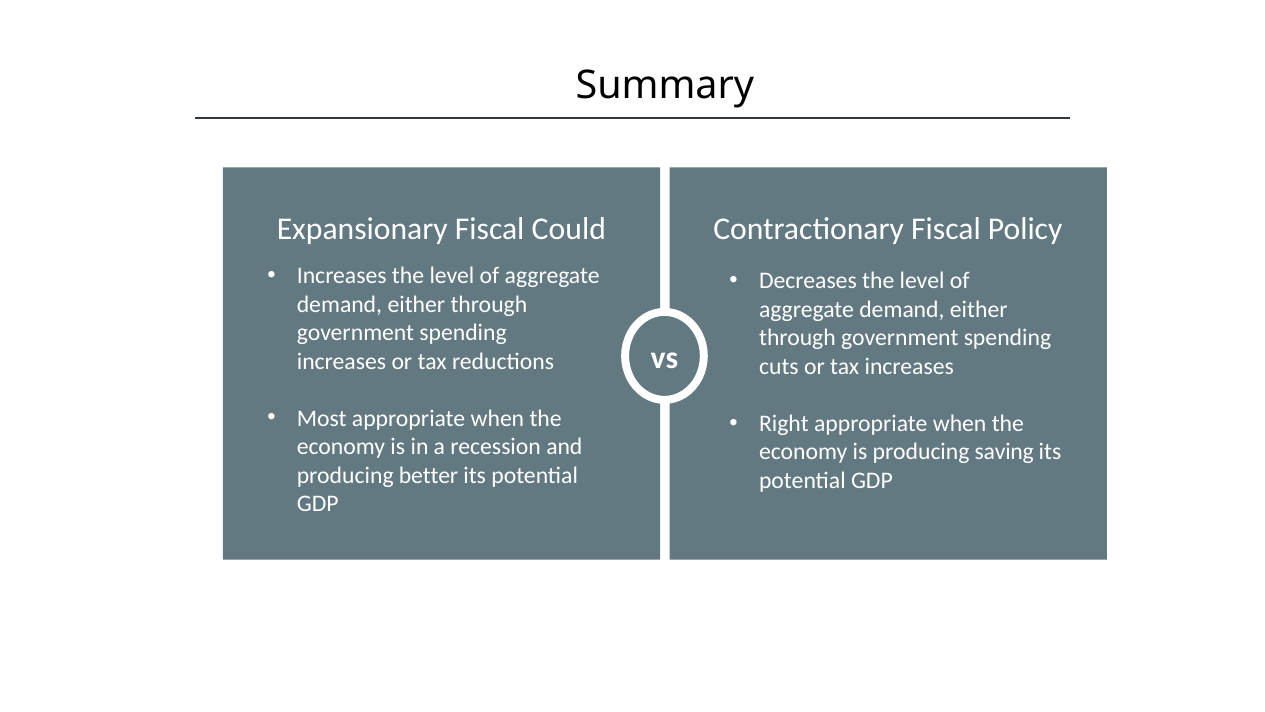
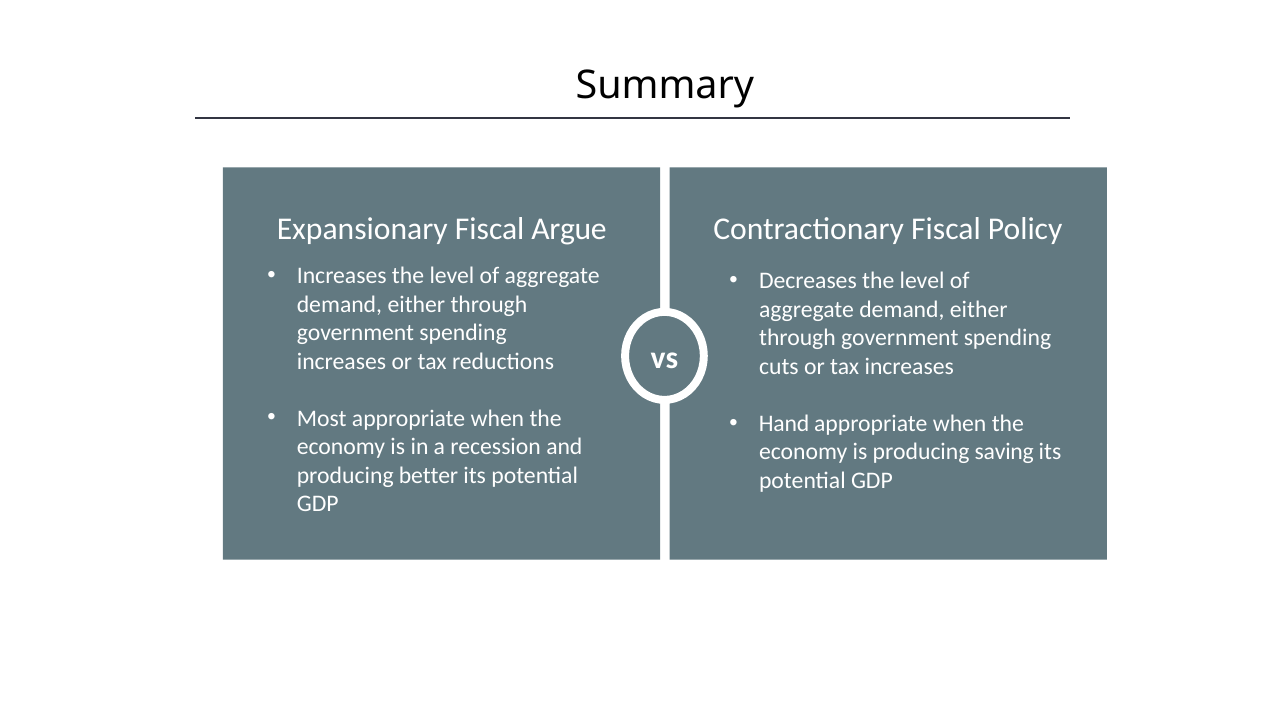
Could: Could -> Argue
Right: Right -> Hand
